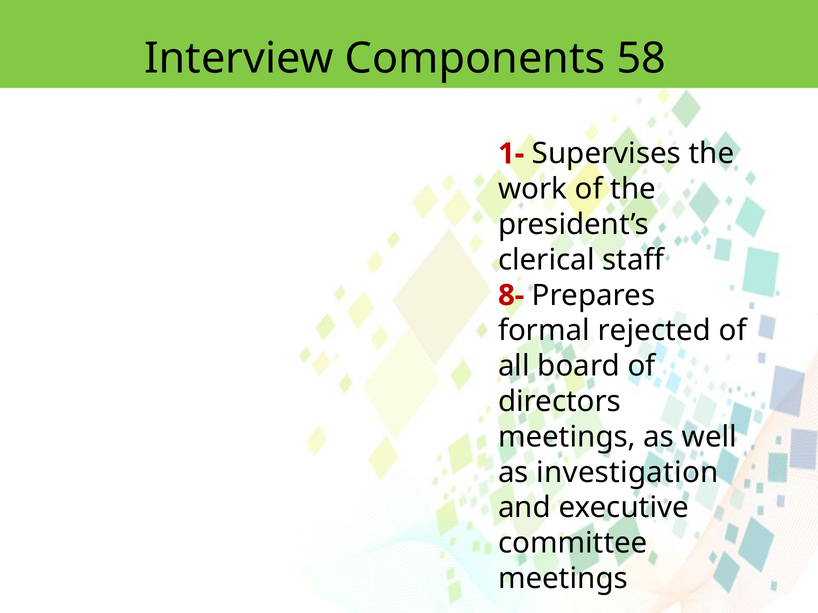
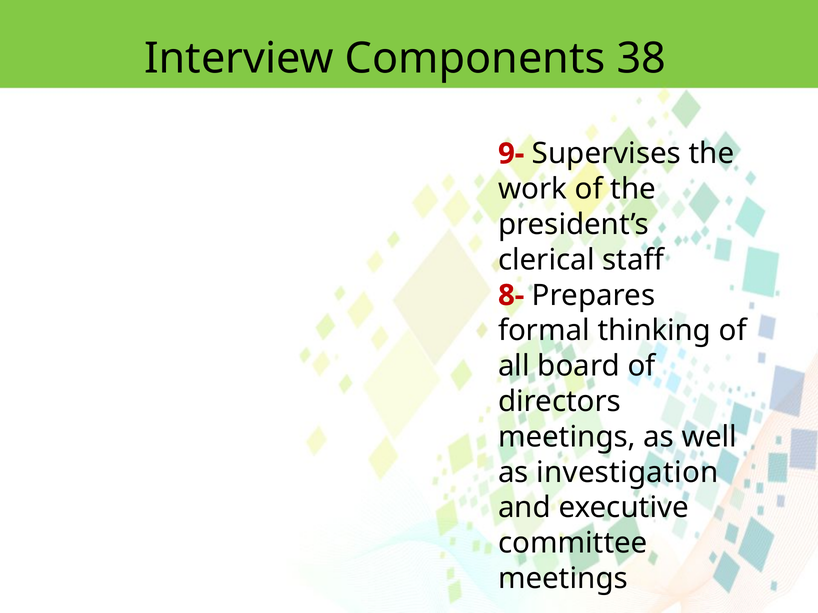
58: 58 -> 38
1-: 1- -> 9-
rejected: rejected -> thinking
